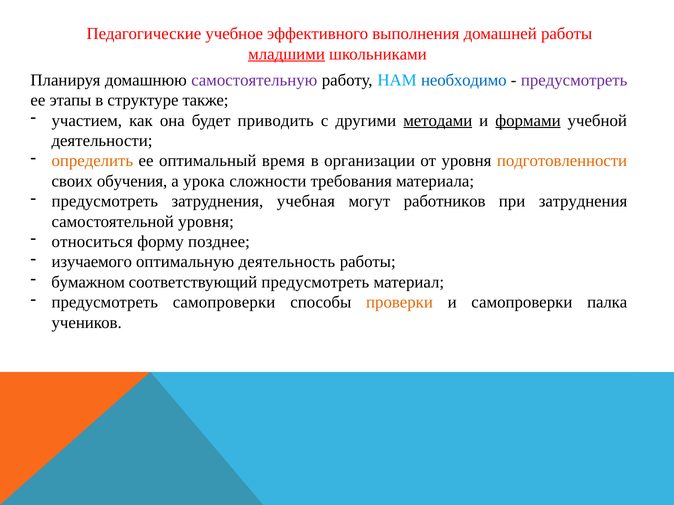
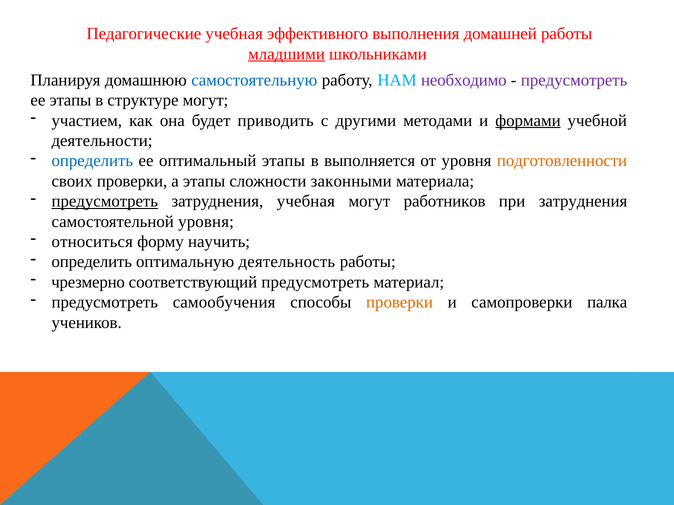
Педагогические учебное: учебное -> учебная
самостоятельную colour: purple -> blue
необходимо colour: blue -> purple
структуре также: также -> могут
методами underline: present -> none
определить at (92, 161) colour: orange -> blue
оптимальный время: время -> этапы
организации: организации -> выполняется
своих обучения: обучения -> проверки
а урока: урока -> этапы
требования: требования -> законными
предусмотреть at (105, 201) underline: none -> present
позднее: позднее -> научить
изучаемого at (92, 262): изучаемого -> определить
бумажном: бумажном -> чрезмерно
предусмотреть самопроверки: самопроверки -> самообучения
